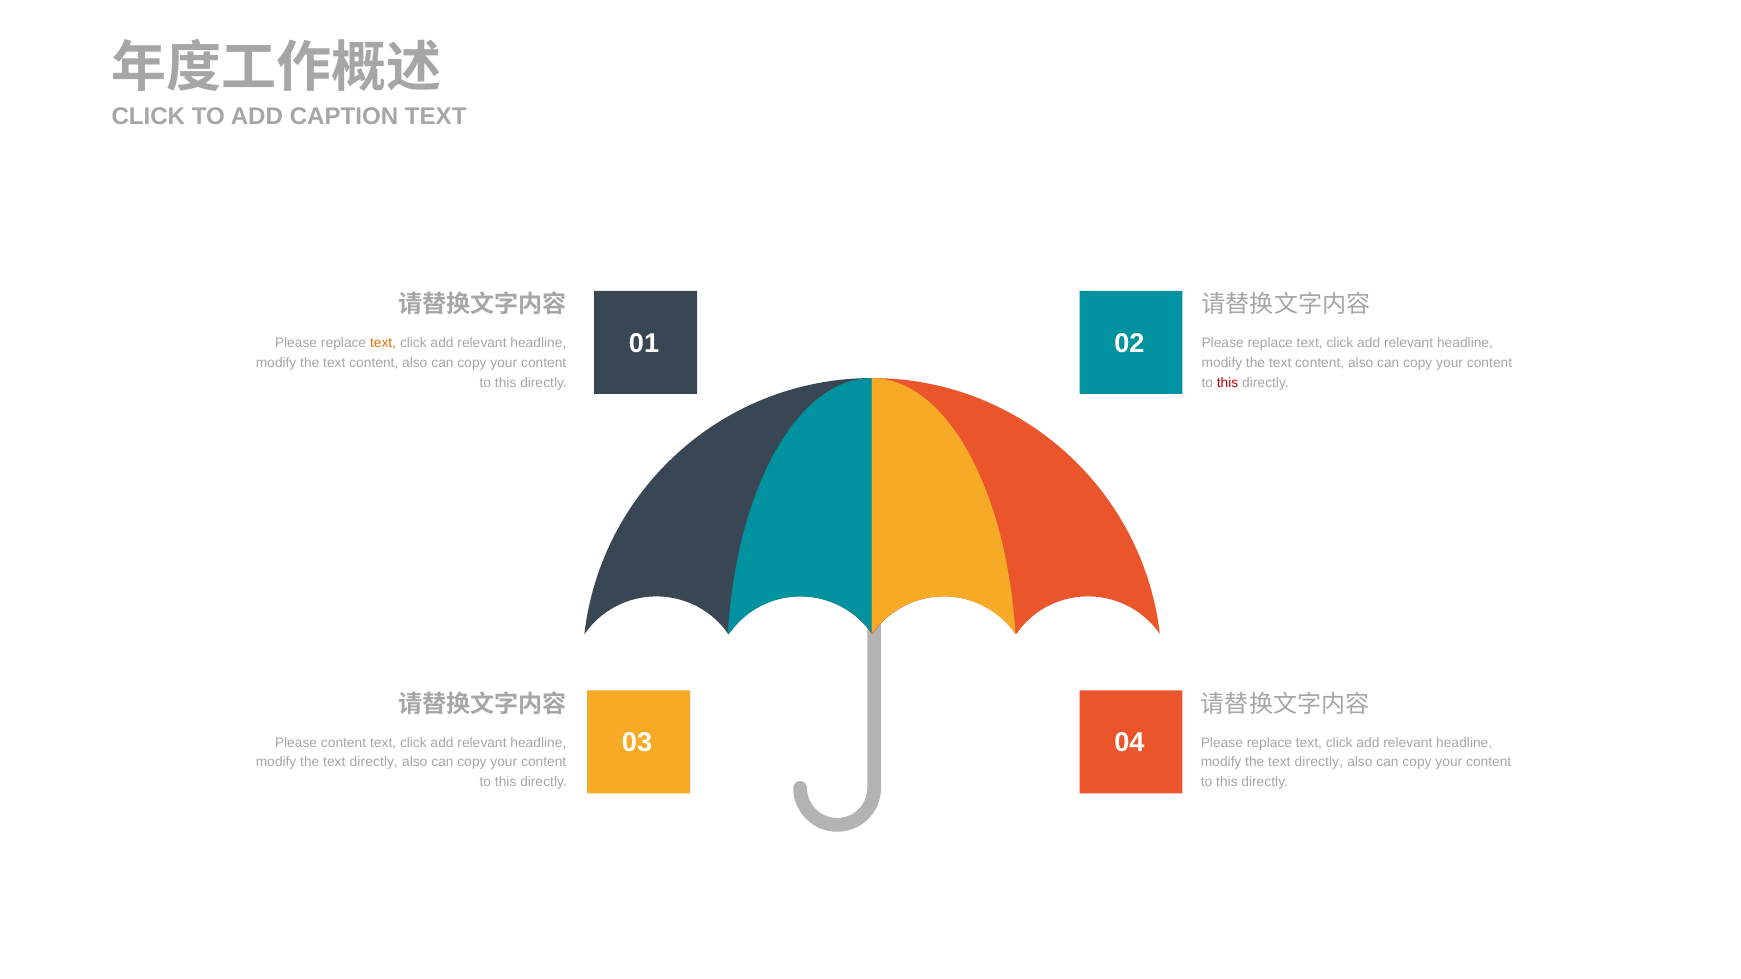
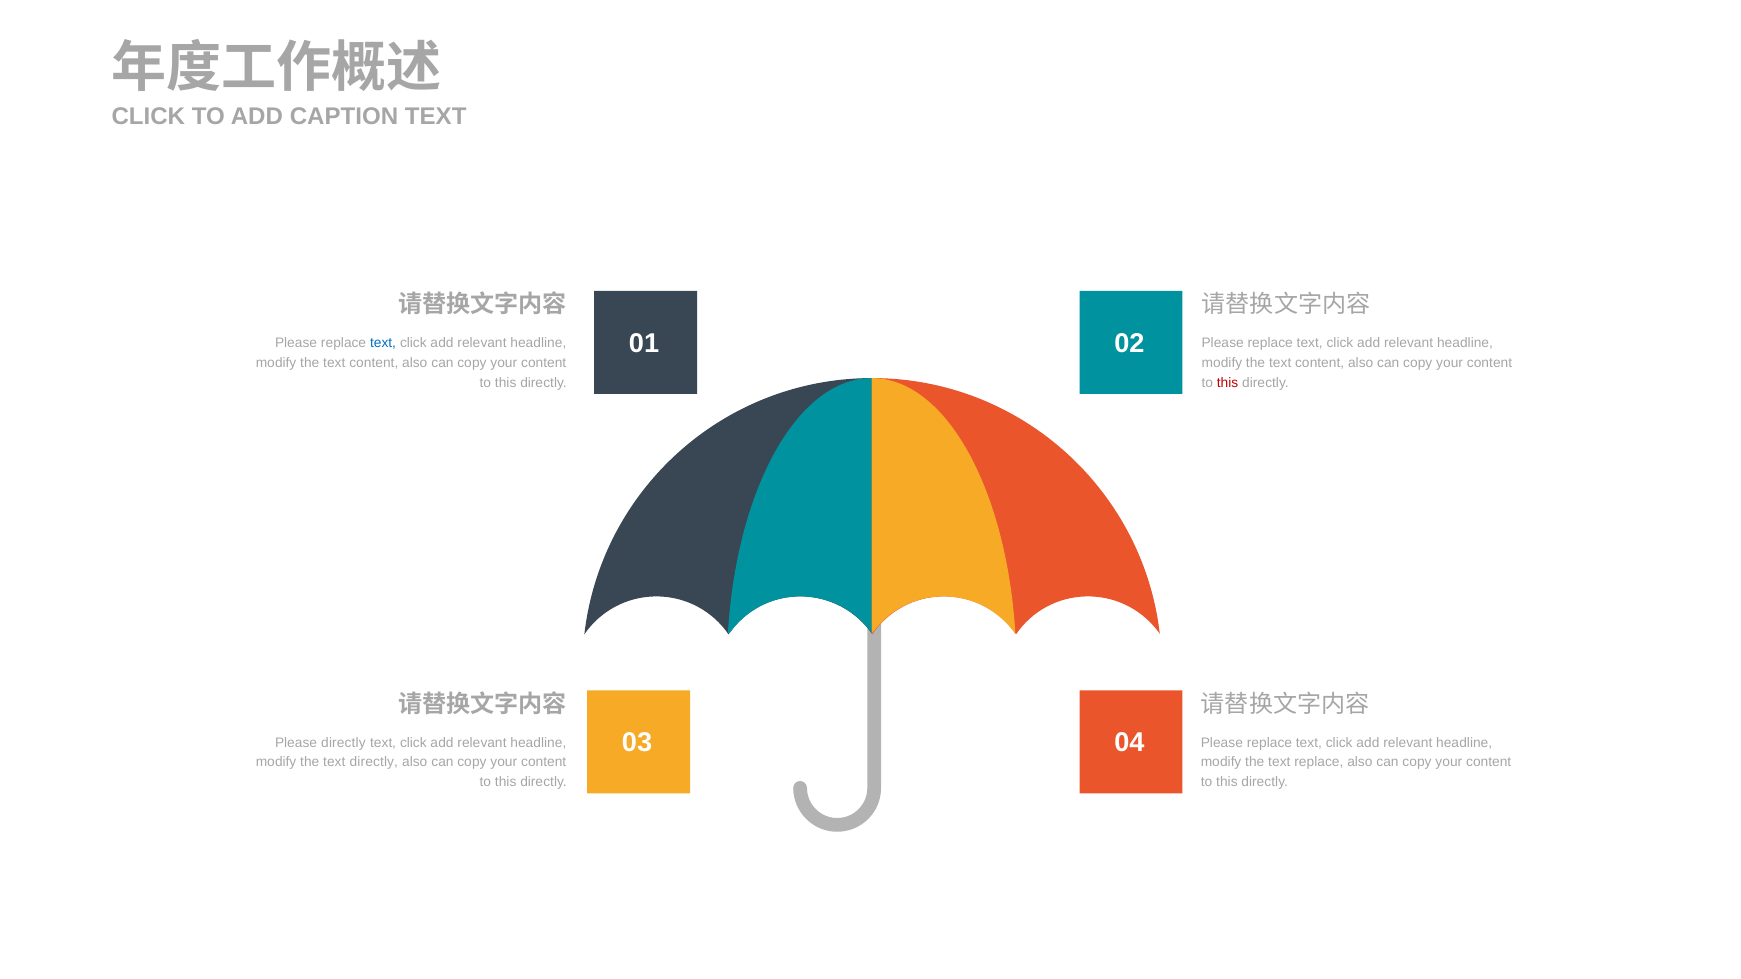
text at (383, 343) colour: orange -> blue
Please content: content -> directly
directly at (1319, 763): directly -> replace
